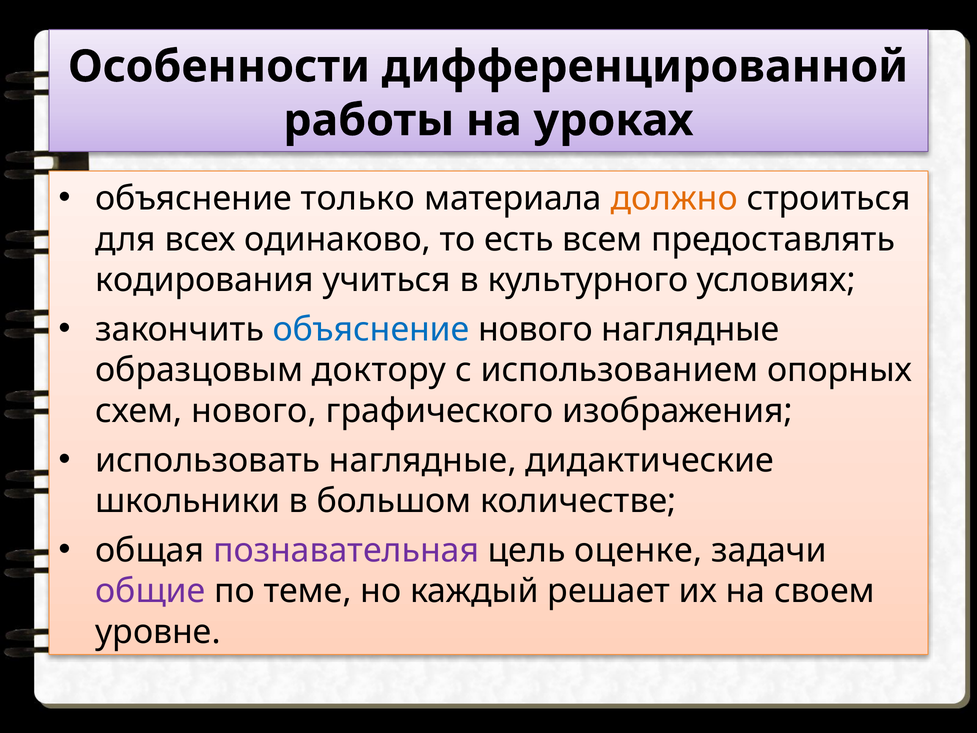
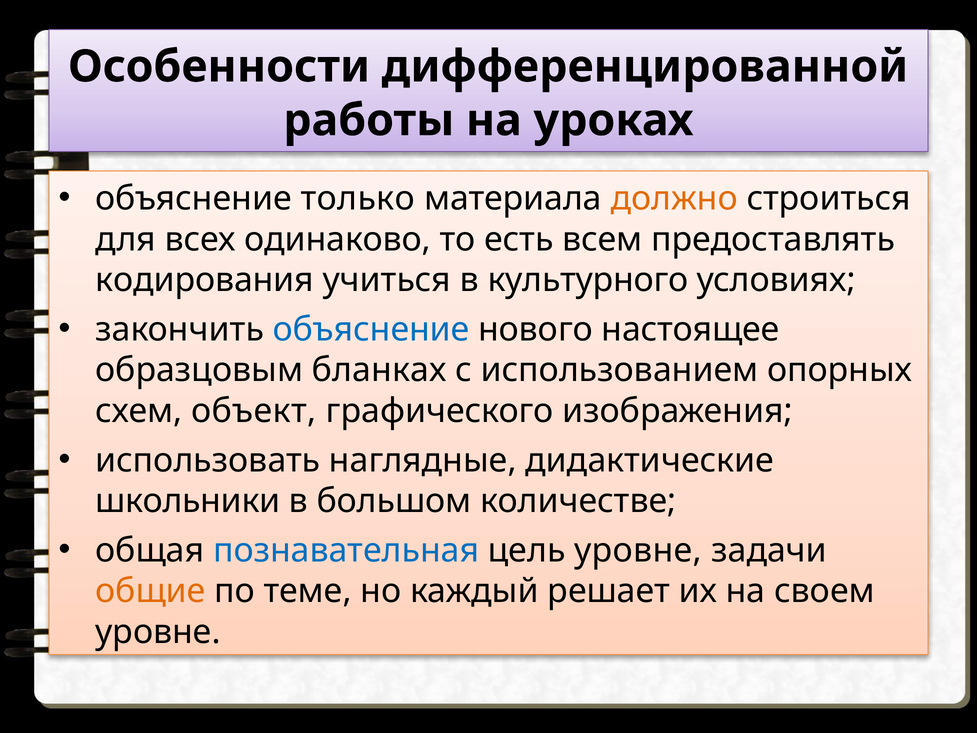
нового наглядные: наглядные -> настоящее
доктору: доктору -> бланках
схем нового: нового -> объект
познавательная colour: purple -> blue
цель оценке: оценке -> уровне
общие colour: purple -> orange
